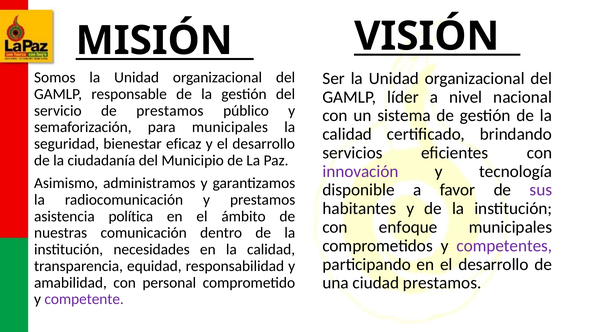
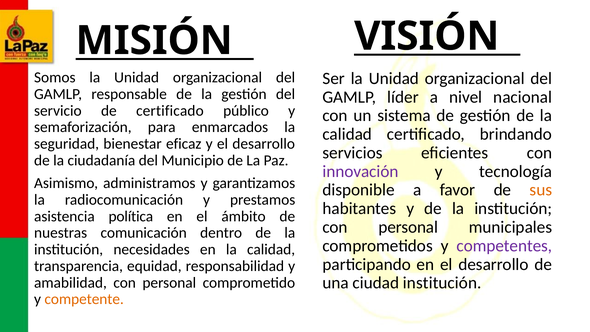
de prestamos: prestamos -> certificado
para municipales: municipales -> enmarcados
sus colour: purple -> orange
enfoque at (408, 227): enfoque -> personal
ciudad prestamos: prestamos -> institución
competente colour: purple -> orange
